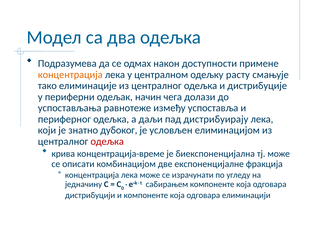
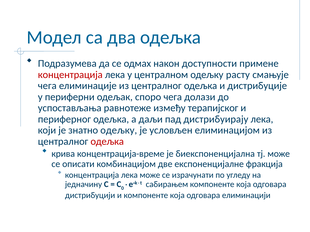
концентрација at (70, 75) colour: orange -> red
тако at (47, 86): тако -> чега
начин: начин -> споро
успоставља: успоставља -> терапијског
знатно дубоког: дубоког -> одељку
